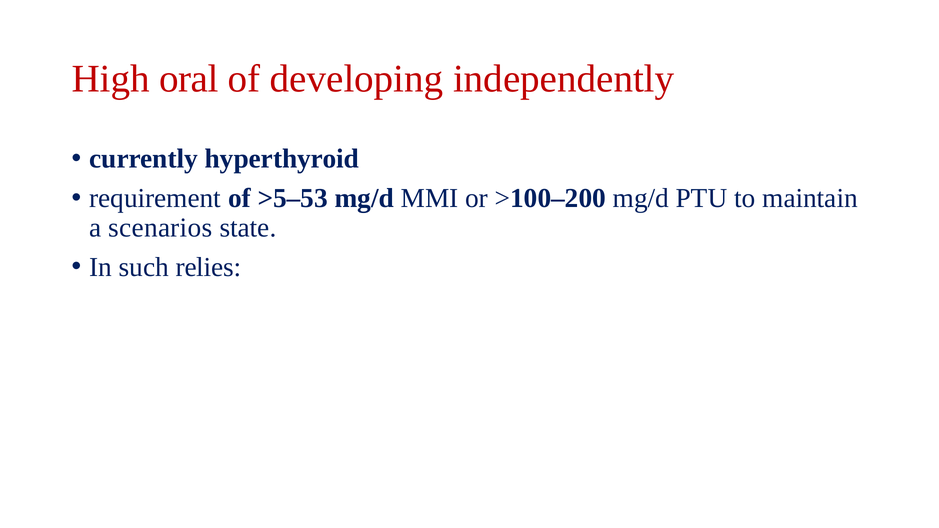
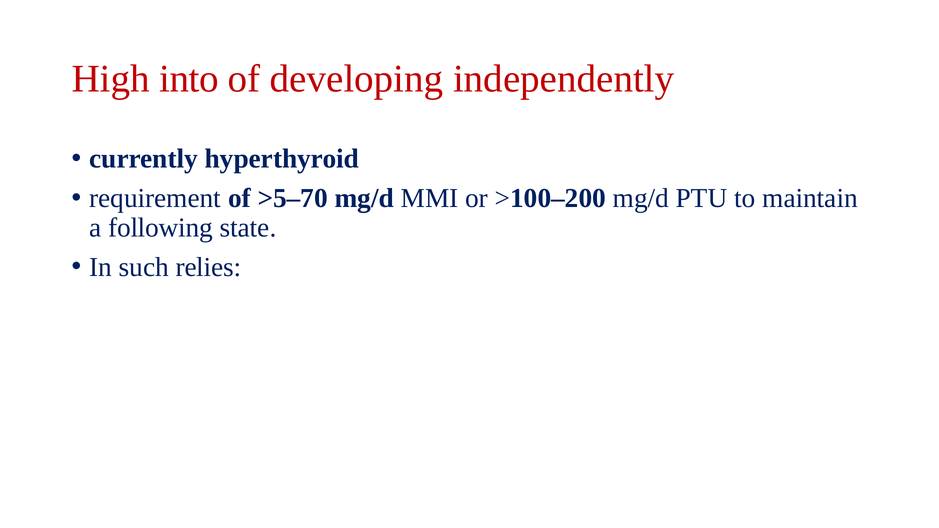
oral: oral -> into
>5–53: >5–53 -> >5–70
scenarios: scenarios -> following
